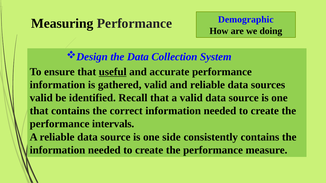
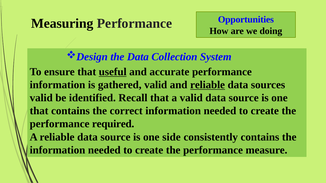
Demographic: Demographic -> Opportunities
reliable at (208, 85) underline: none -> present
intervals: intervals -> required
